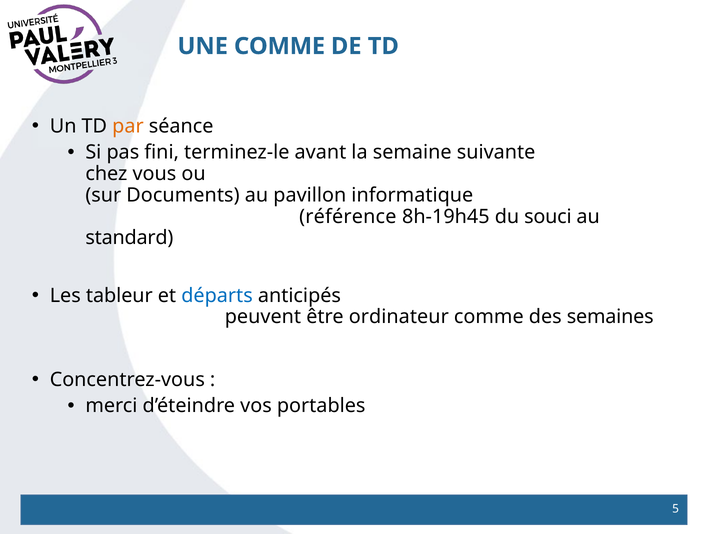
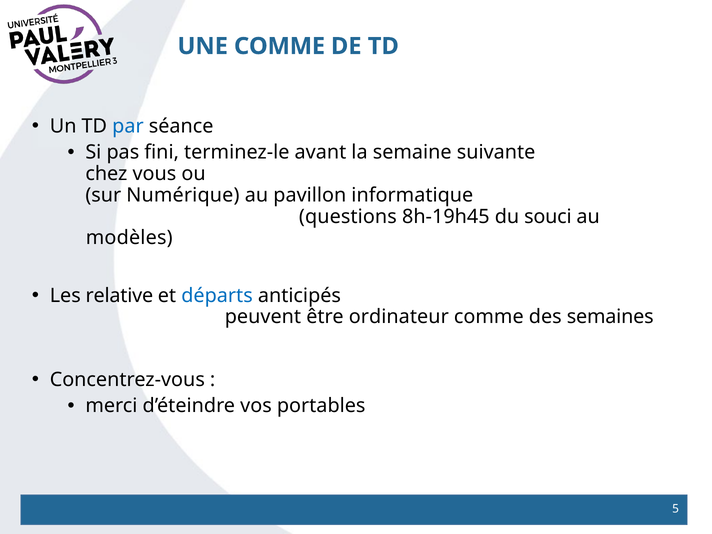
par colour: orange -> blue
Documents: Documents -> Numérique
référence: référence -> questions
standard: standard -> modèles
tableur: tableur -> relative
